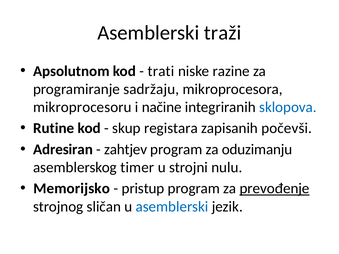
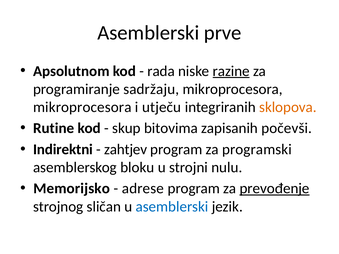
traži: traži -> prve
trati: trati -> rada
razine underline: none -> present
mikroprocesoru at (82, 107): mikroprocesoru -> mikroprocesora
načine: načine -> utječu
sklopova colour: blue -> orange
registara: registara -> bitovima
Adresiran: Adresiran -> Indirektni
oduzimanju: oduzimanju -> programski
timer: timer -> bloku
pristup: pristup -> adrese
